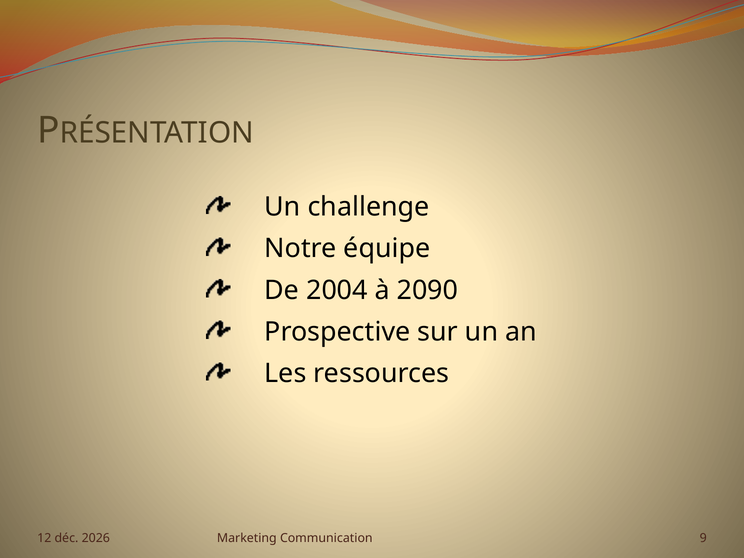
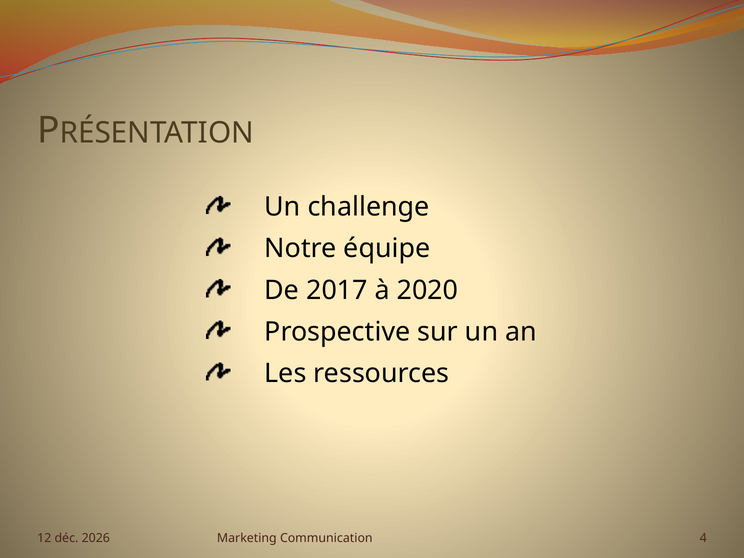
2004: 2004 -> 2017
2090: 2090 -> 2020
9: 9 -> 4
